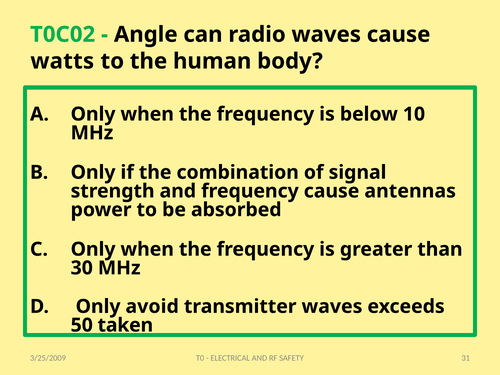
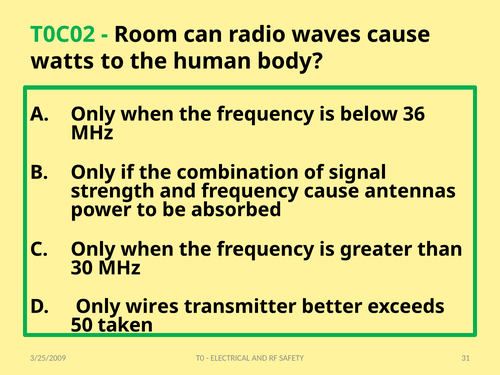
Angle: Angle -> Room
10: 10 -> 36
avoid: avoid -> wires
transmitter waves: waves -> better
